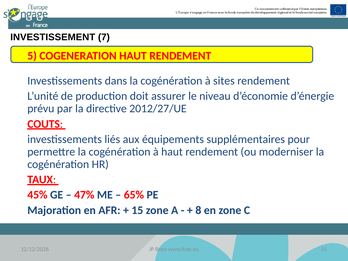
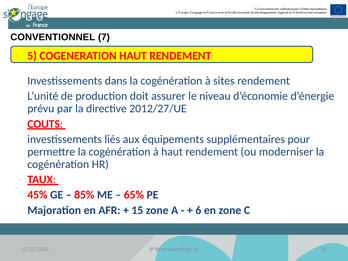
INVESTISSEMENT: INVESTISSEMENT -> CONVENTIONNEL
47%: 47% -> 85%
8: 8 -> 6
